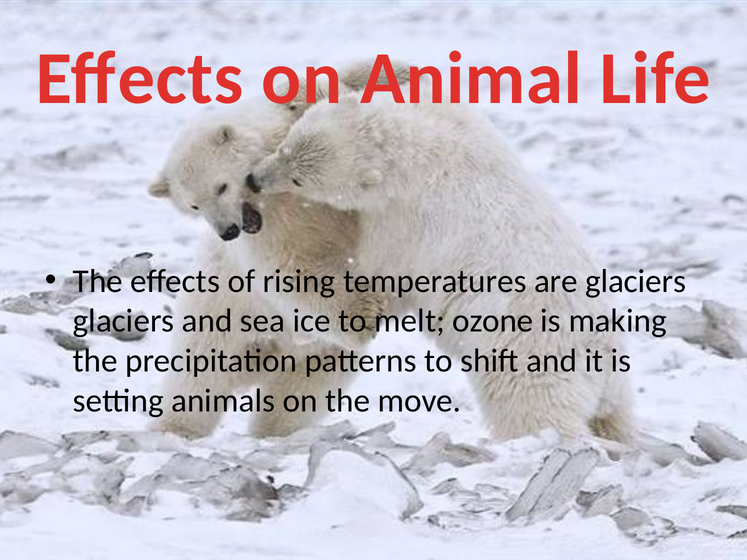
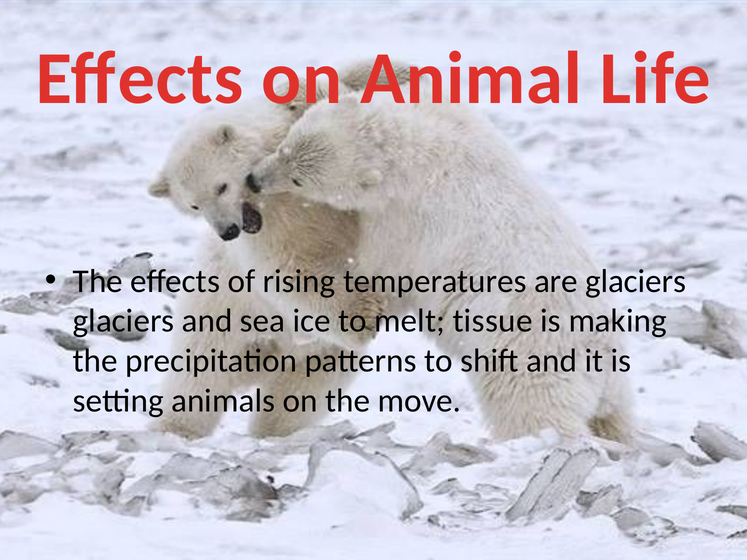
ozone: ozone -> tissue
